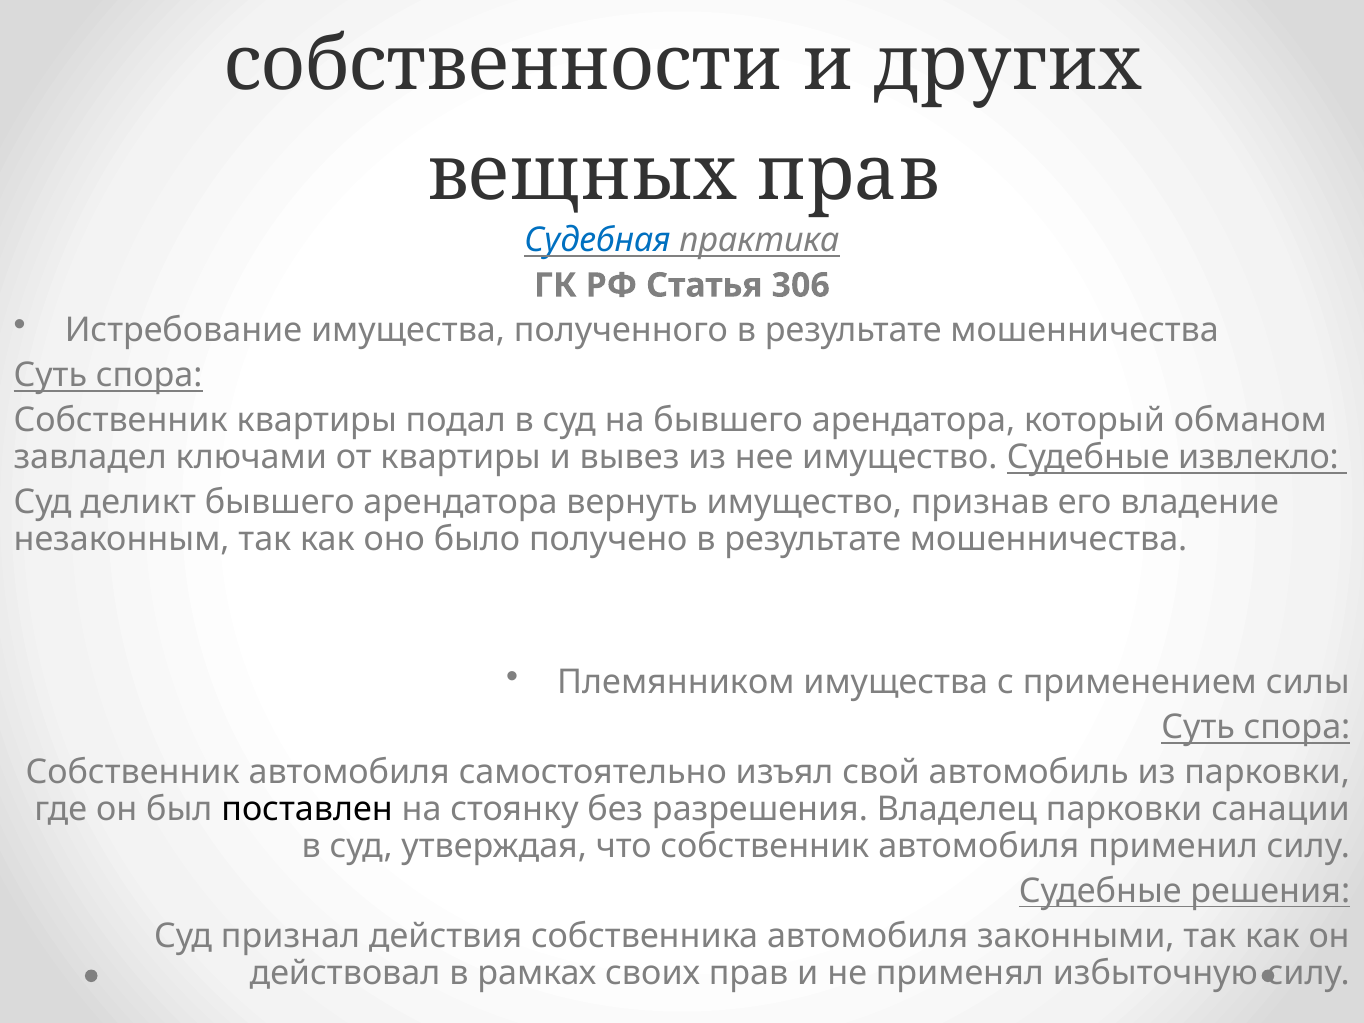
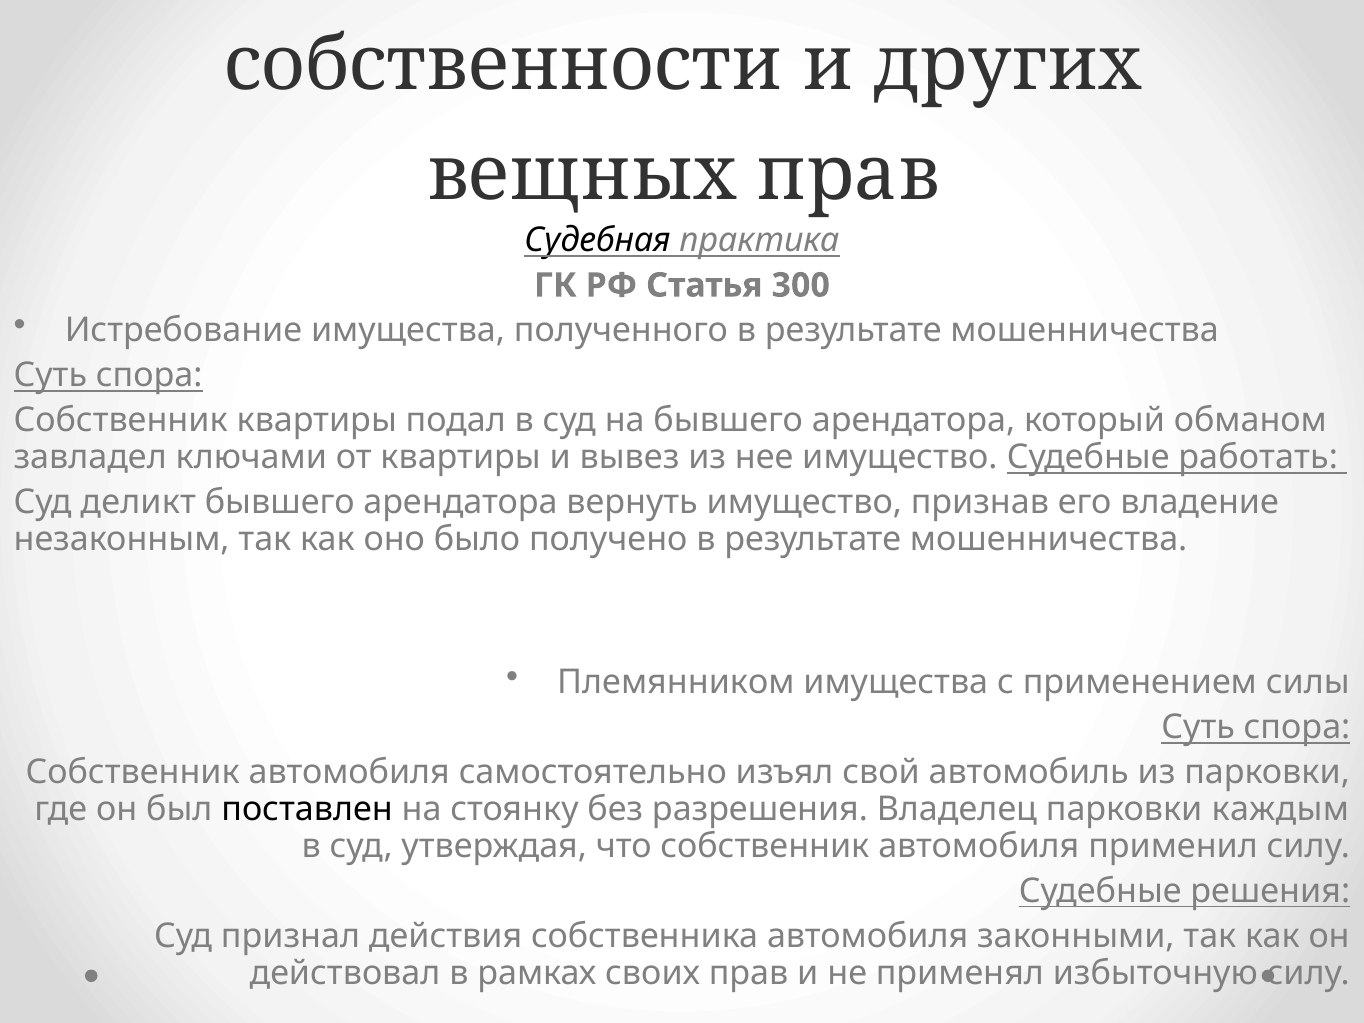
Судебная colour: blue -> black
306: 306 -> 300
извлекло: извлекло -> работать
санации: санации -> каждым
